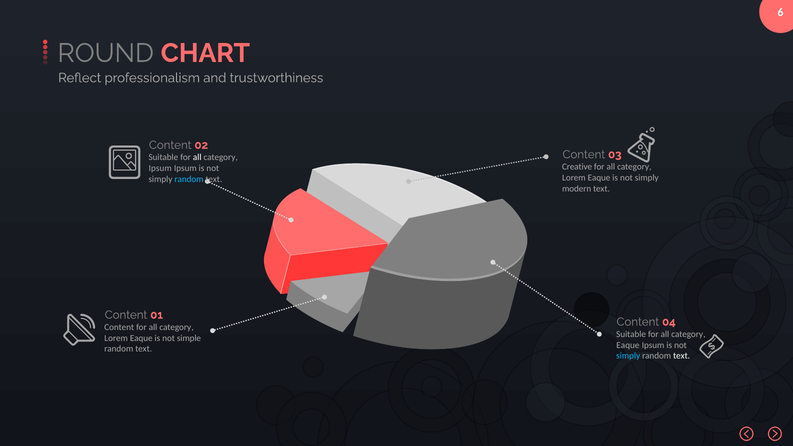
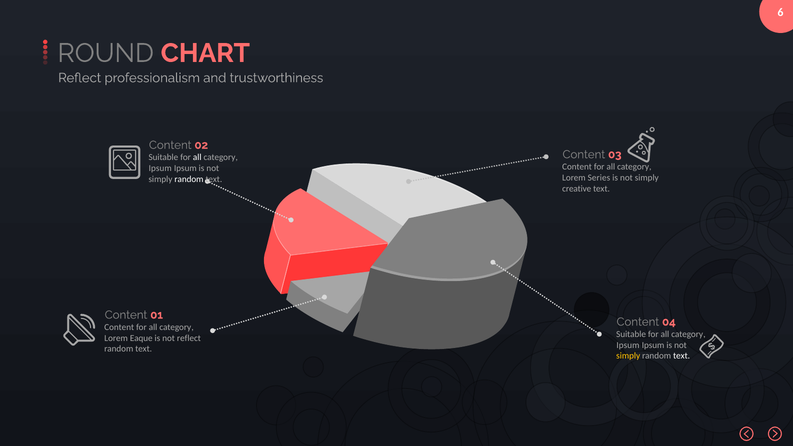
Creative at (577, 167): Creative -> Content
Eaque at (599, 178): Eaque -> Series
random at (189, 179) colour: light blue -> white
modern: modern -> creative
not simple: simple -> reflect
Eaque at (628, 345): Eaque -> Ipsum
simply at (628, 356) colour: light blue -> yellow
